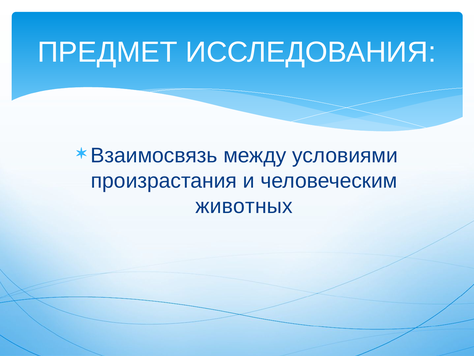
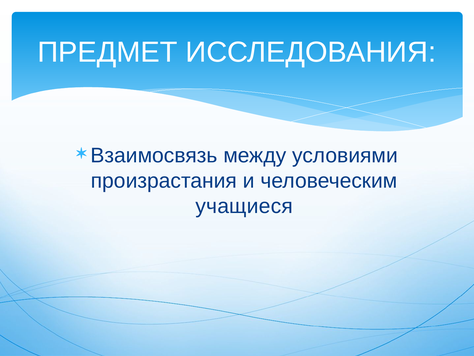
животных: животных -> учащиеся
